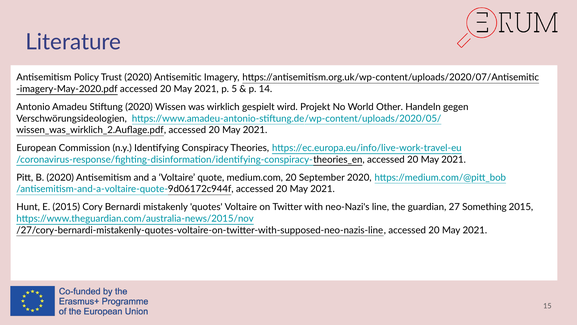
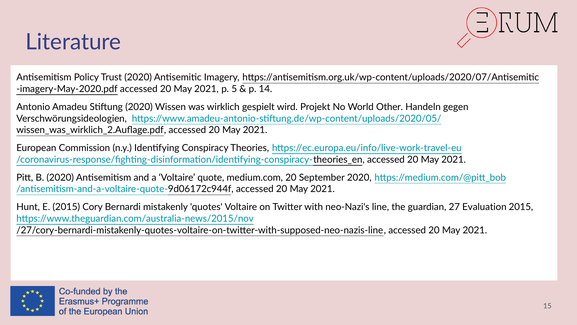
Something: Something -> Evaluation
